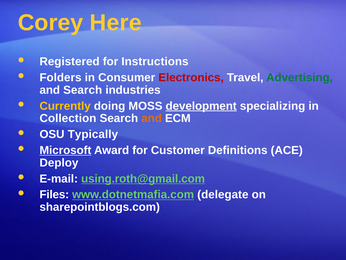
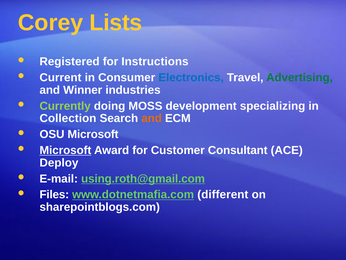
Here: Here -> Lists
Folders: Folders -> Current
Electronics colour: red -> blue
and Search: Search -> Winner
Currently colour: yellow -> light green
development underline: present -> none
OSU Typically: Typically -> Microsoft
Definitions: Definitions -> Consultant
delegate: delegate -> different
